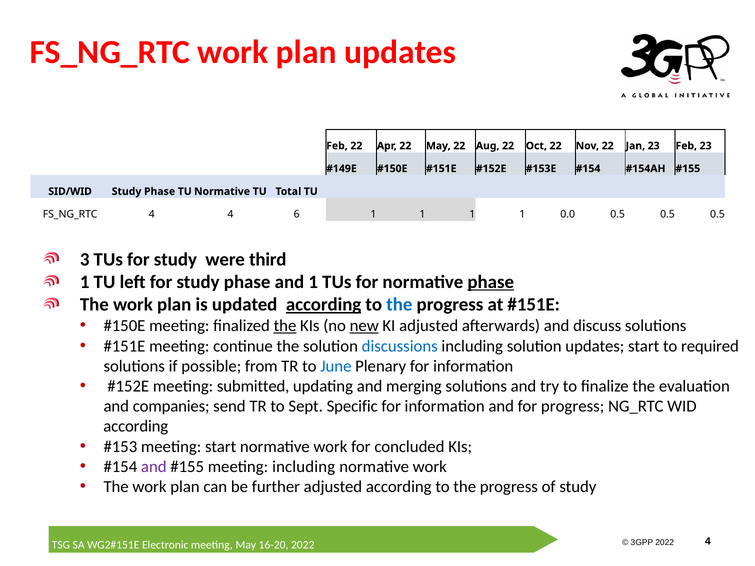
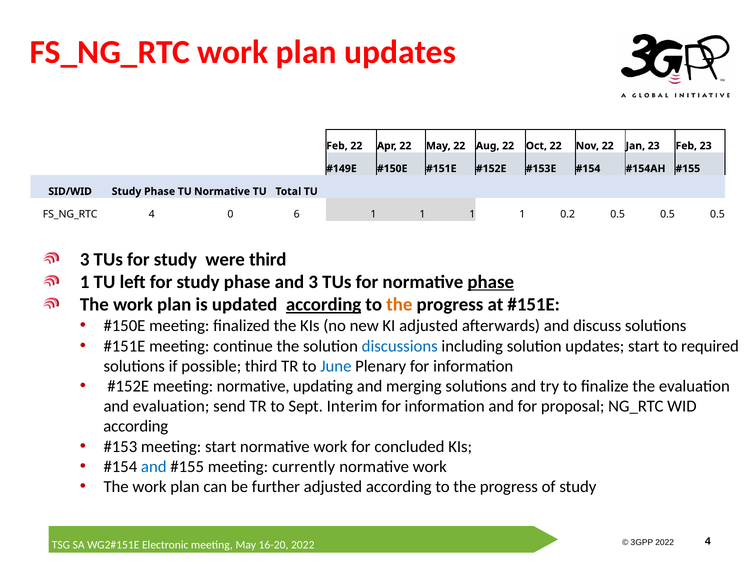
4 4: 4 -> 0
0.0: 0.0 -> 0.2
and 1: 1 -> 3
the at (399, 305) colour: blue -> orange
the at (285, 326) underline: present -> none
new underline: present -> none
possible from: from -> third
meeting submitted: submitted -> normative
and companies: companies -> evaluation
Specific: Specific -> Interim
for progress: progress -> proposal
and at (154, 467) colour: purple -> blue
meeting including: including -> currently
